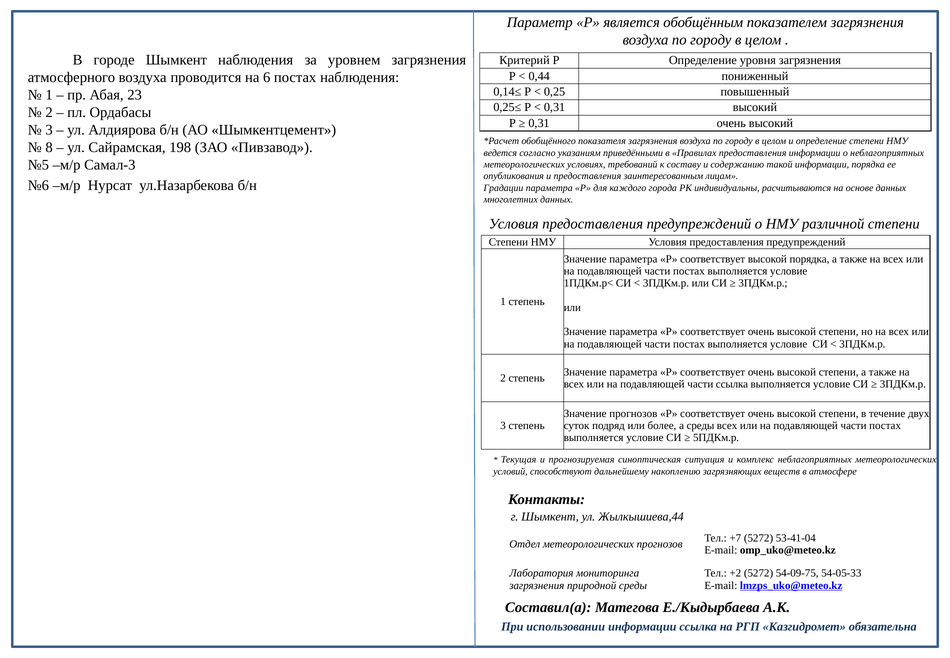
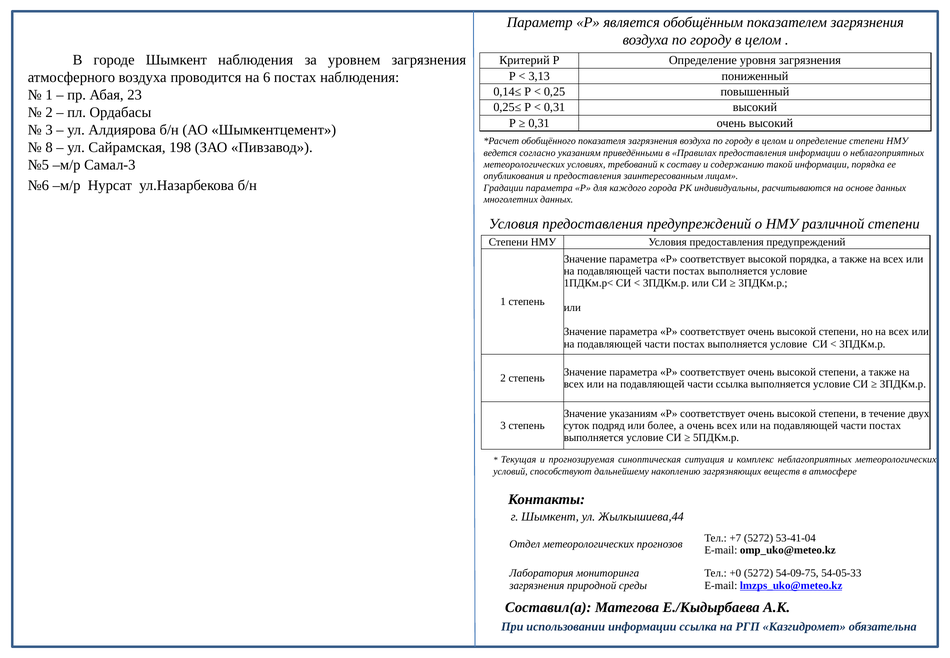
0,44: 0,44 -> 3,13
Значение прогнозов: прогнозов -> указаниям
а среды: среды -> очень
+2: +2 -> +0
